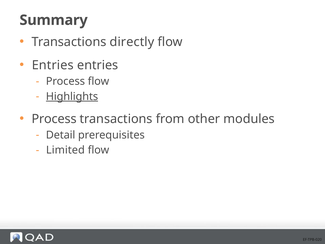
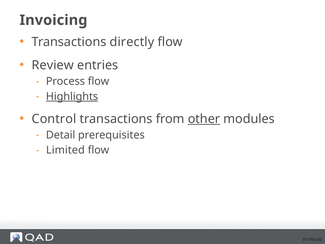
Summary: Summary -> Invoicing
Entries at (53, 65): Entries -> Review
Process at (54, 119): Process -> Control
other underline: none -> present
